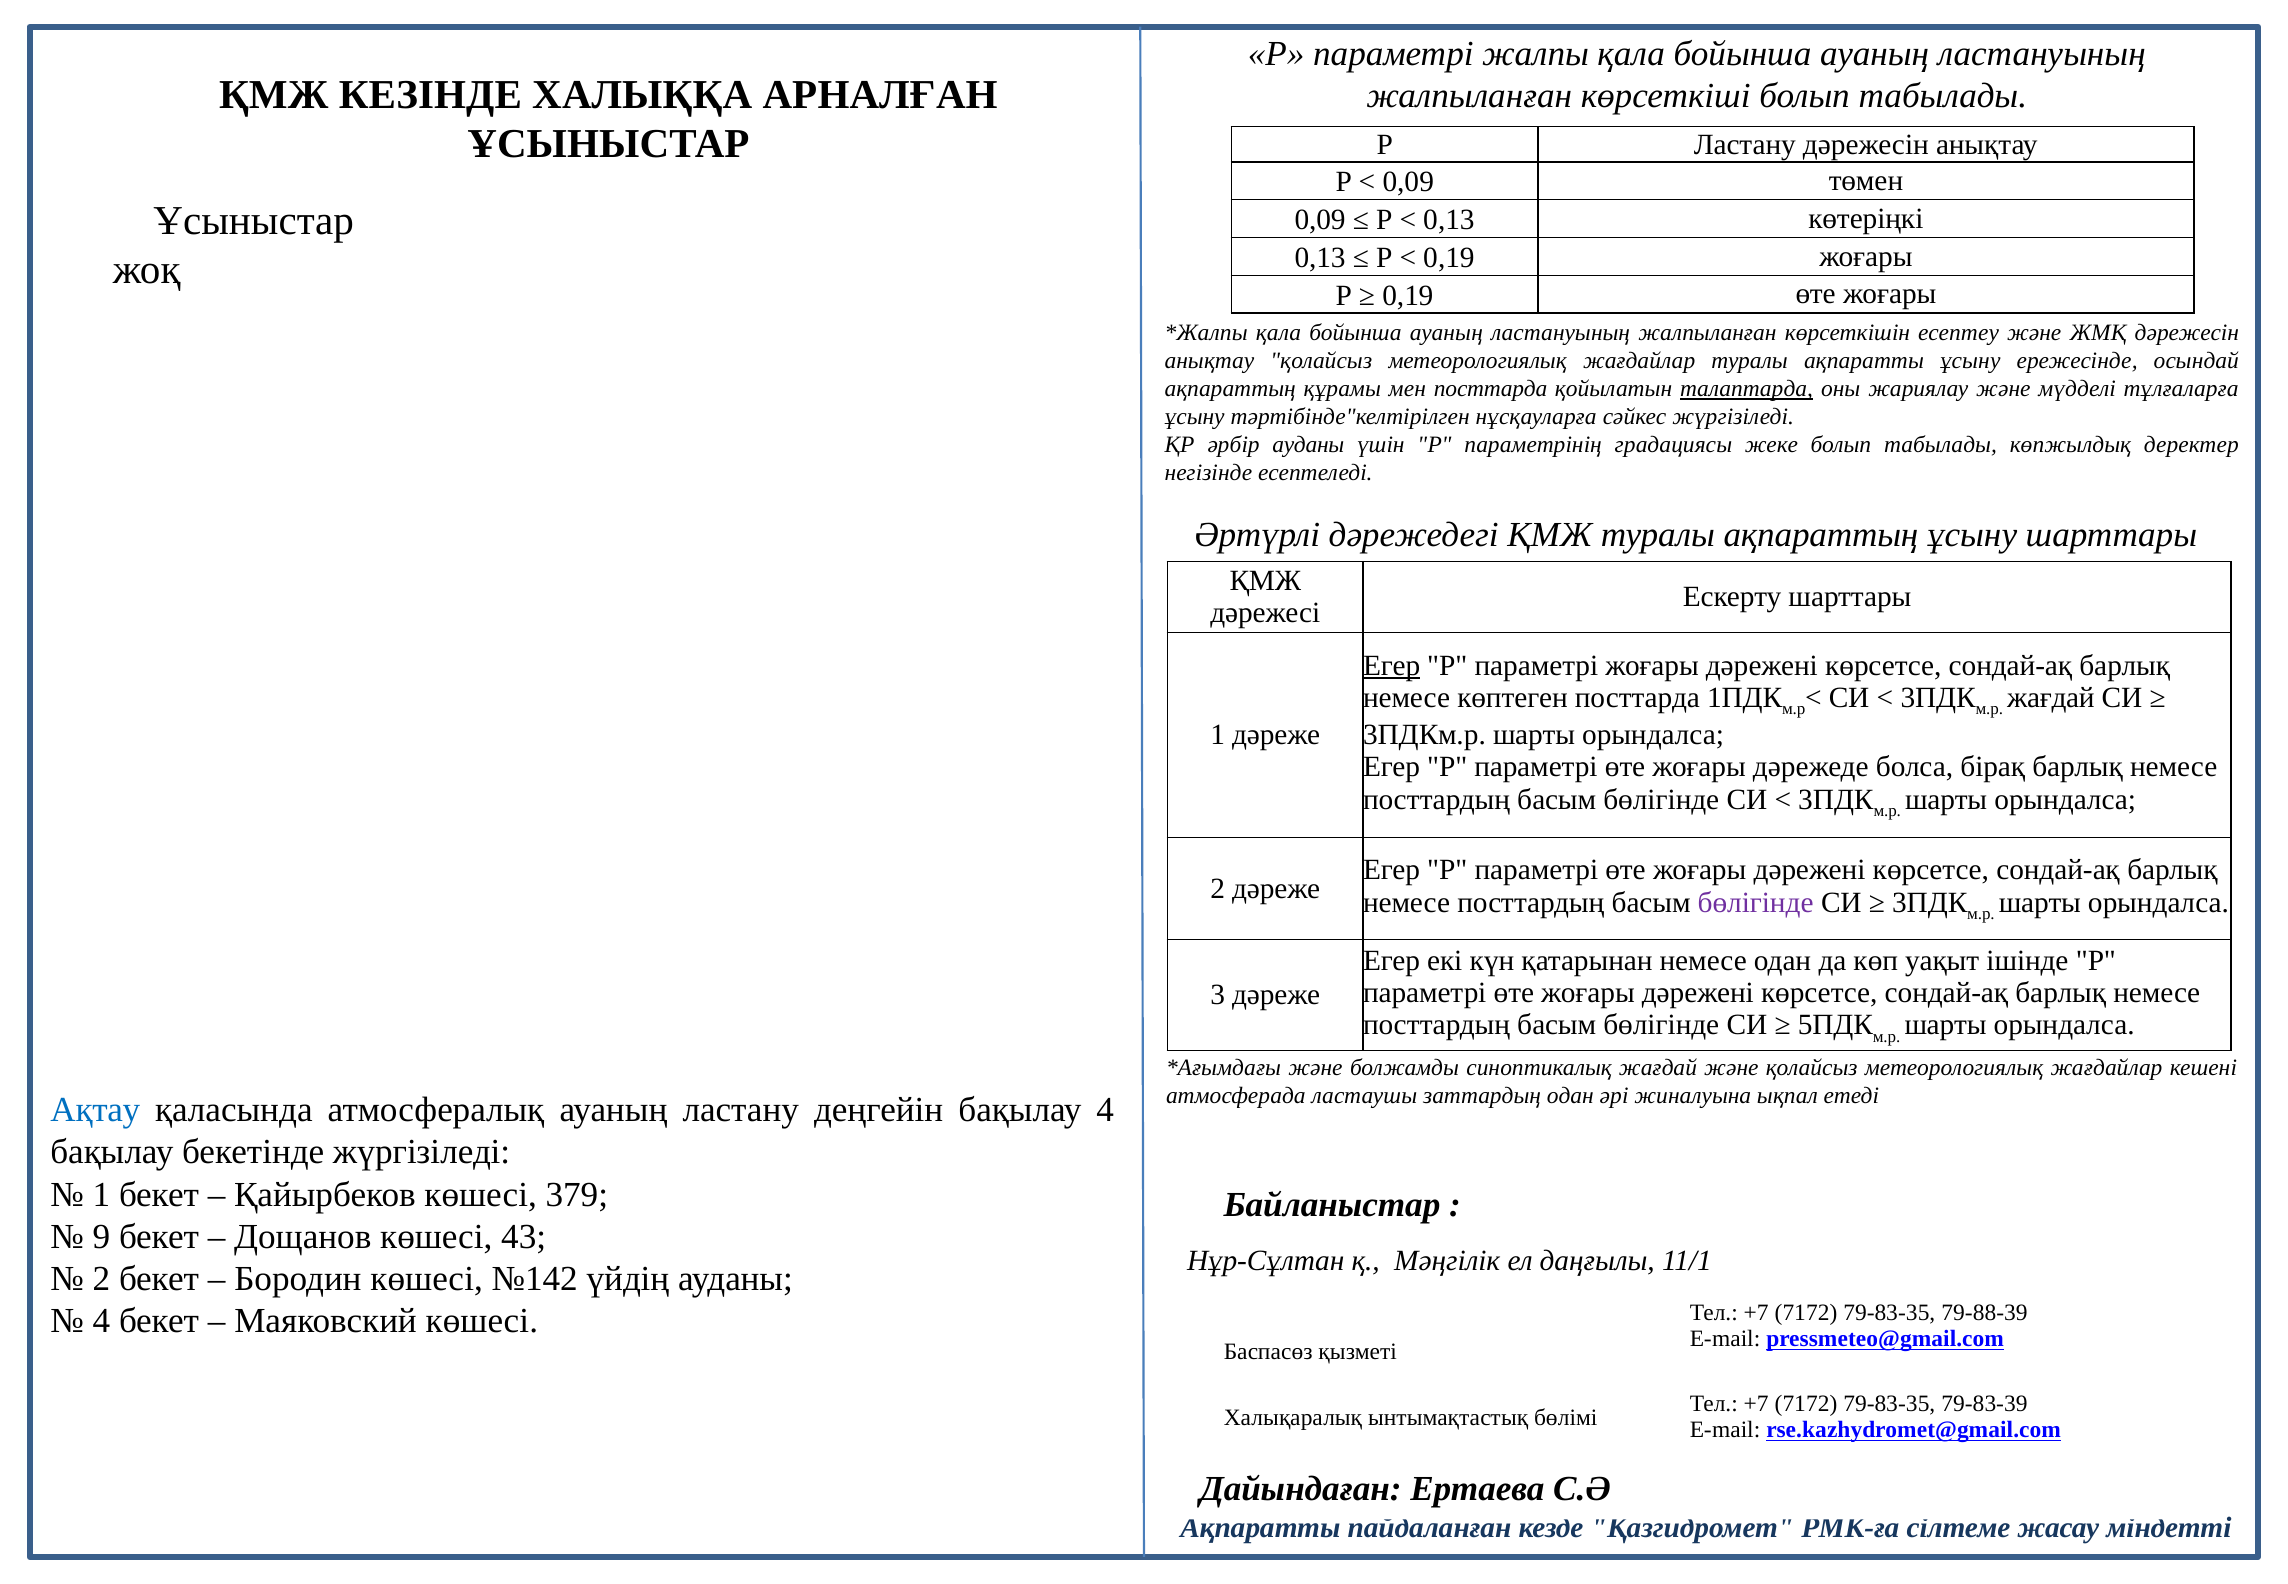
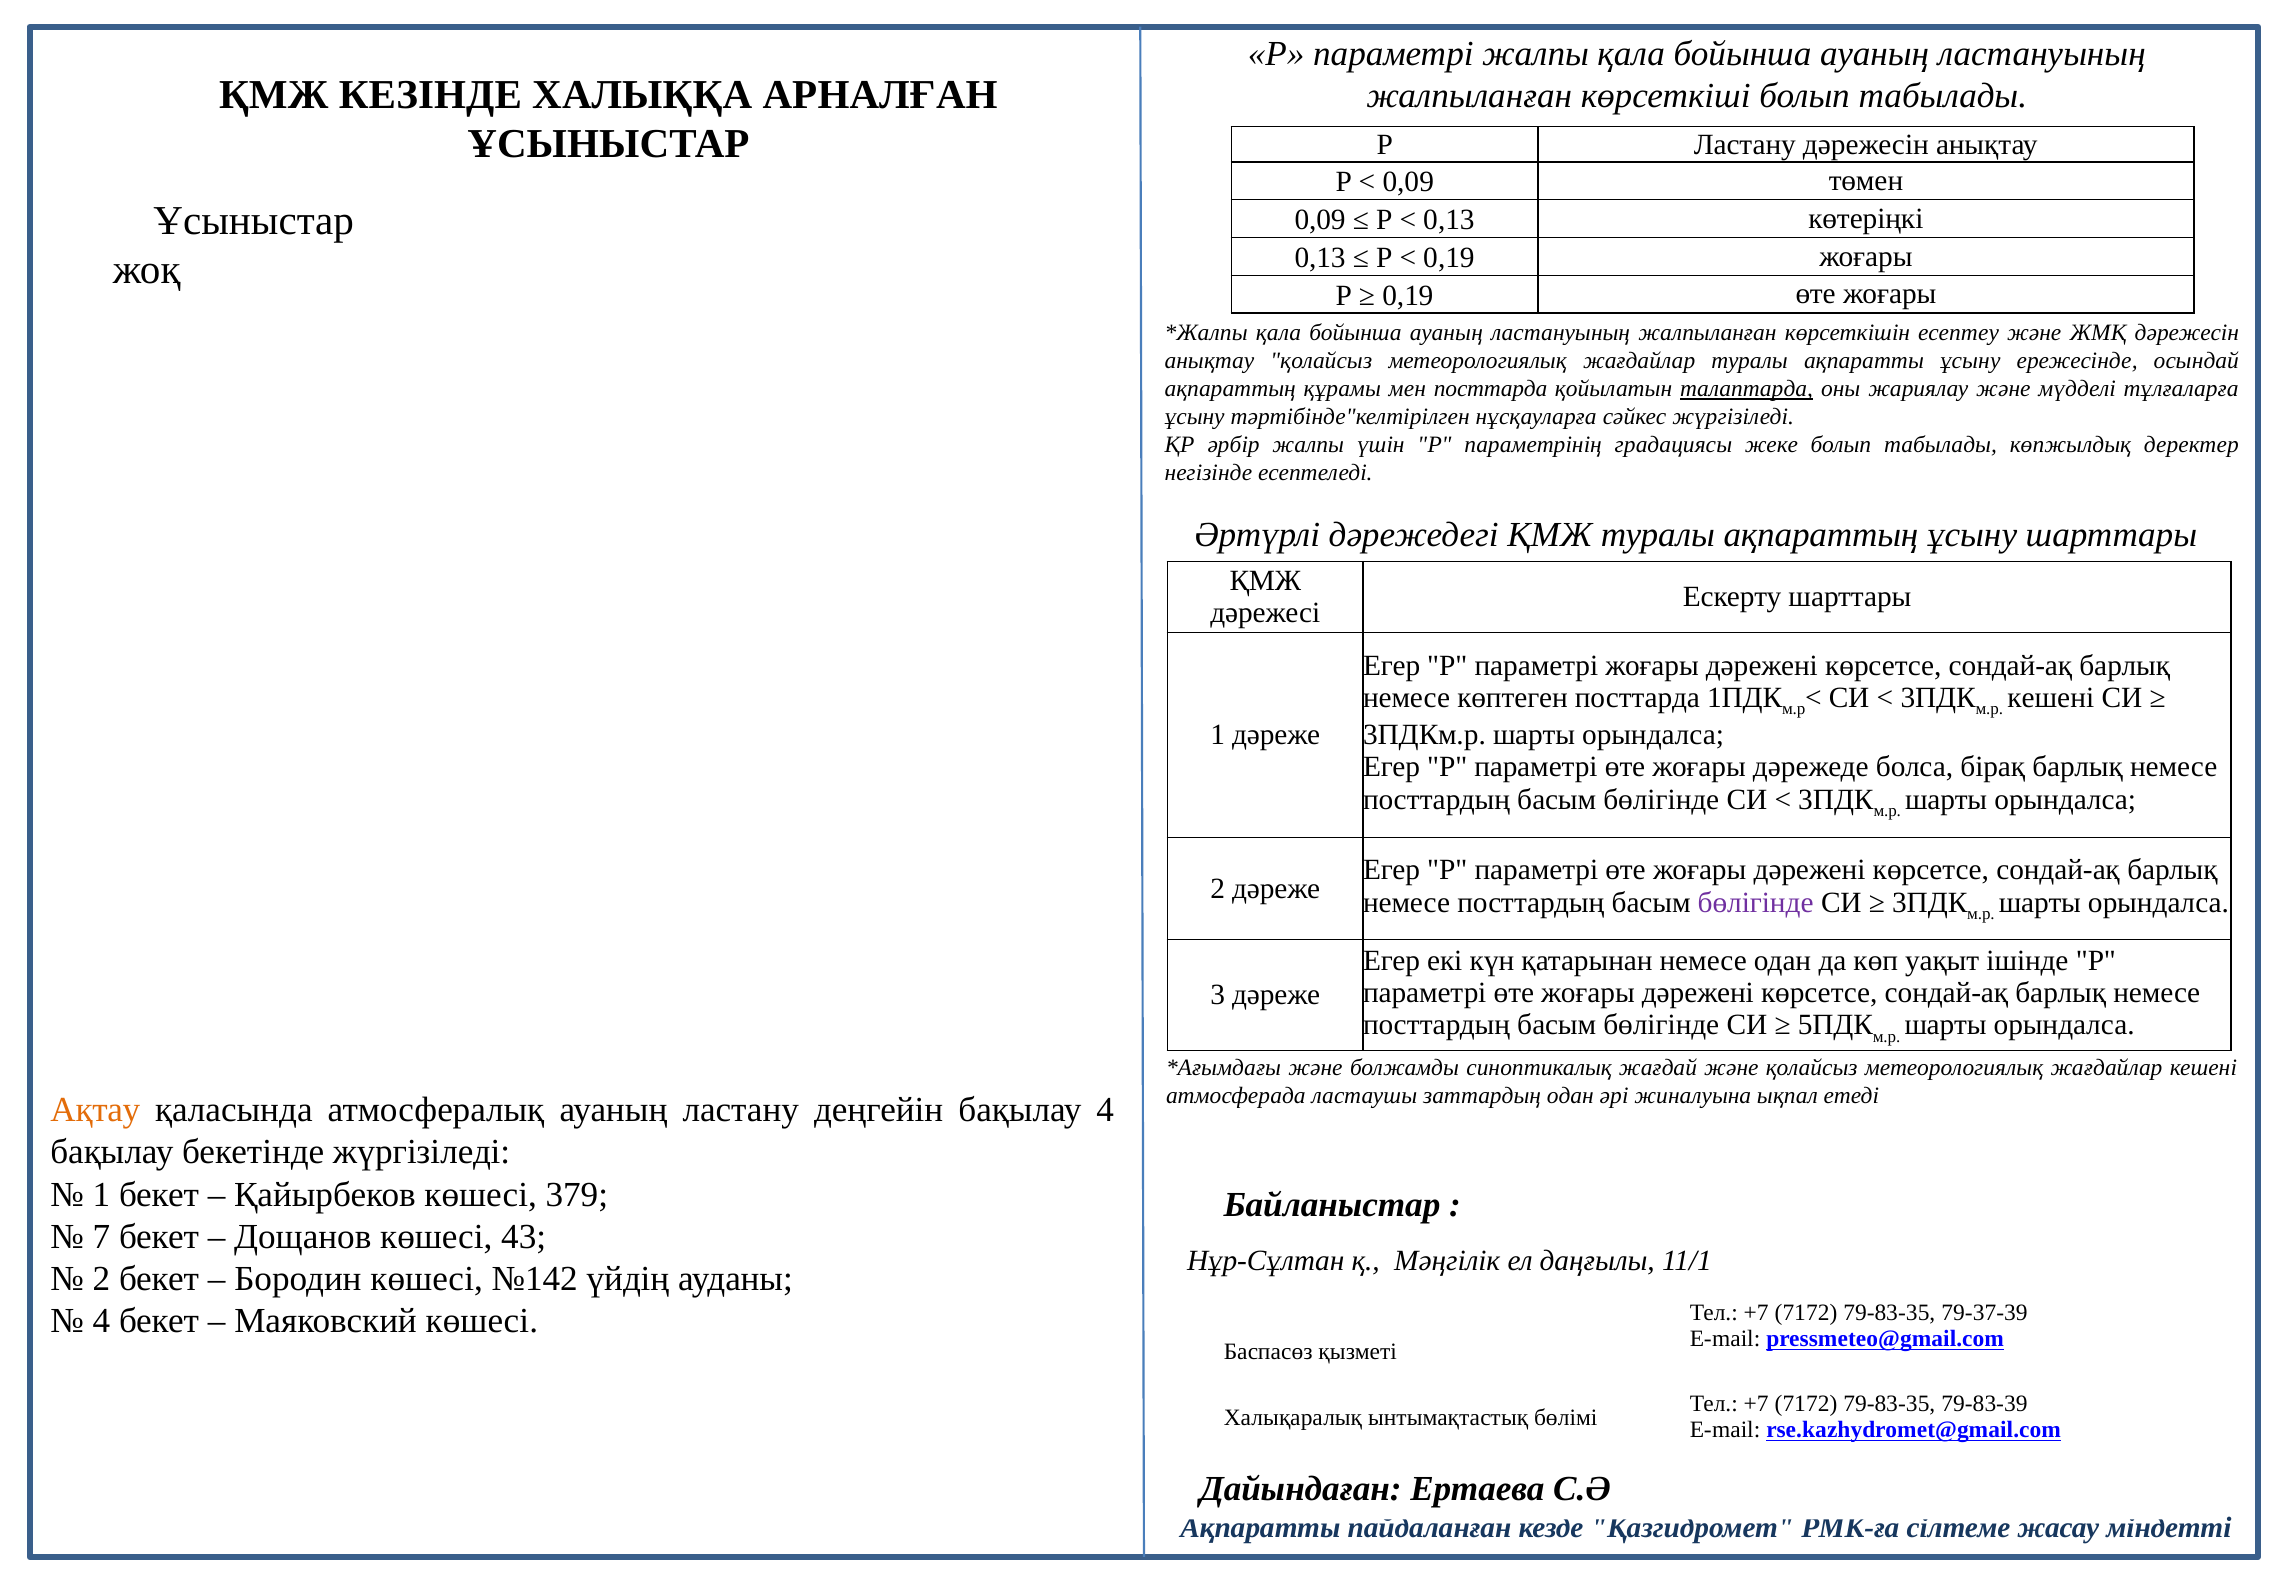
әрбір ауданы: ауданы -> жалпы
Егер at (1392, 665) underline: present -> none
жағдай at (2051, 698): жағдай -> кешені
Ақтау colour: blue -> orange
9: 9 -> 7
79-88-39: 79-88-39 -> 79-37-39
